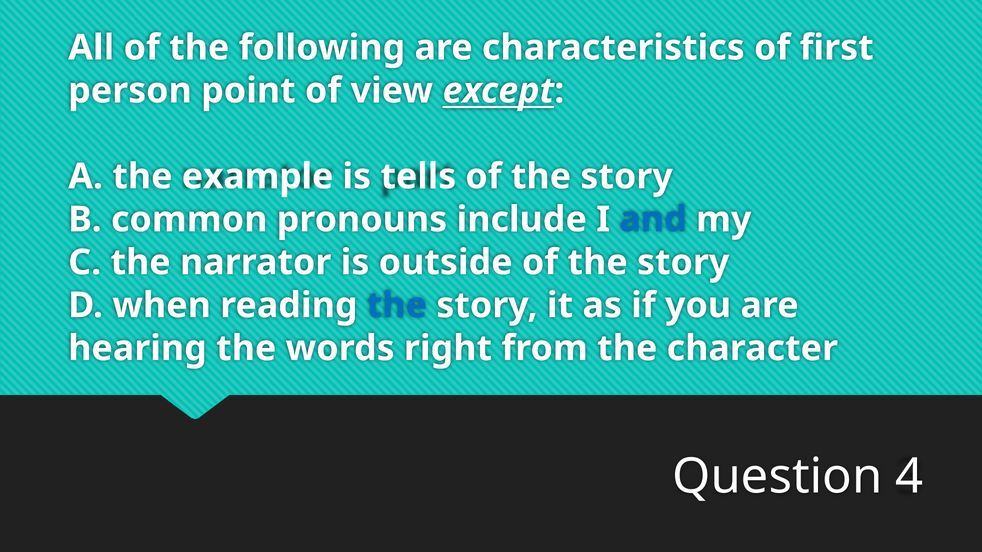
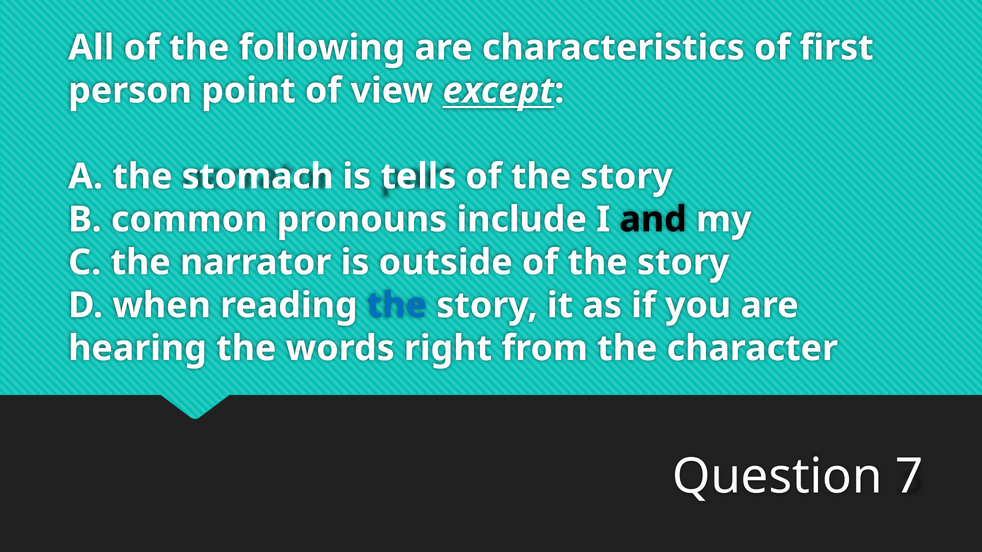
example: example -> stomach
and colour: blue -> black
4: 4 -> 7
